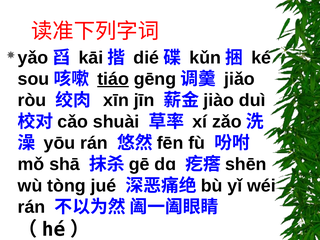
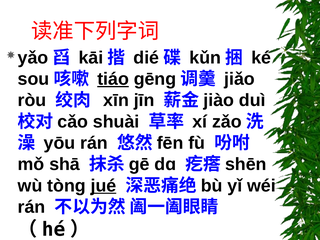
jué underline: none -> present
